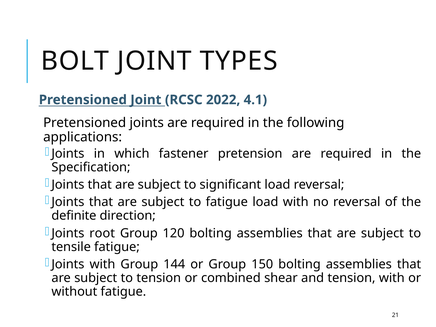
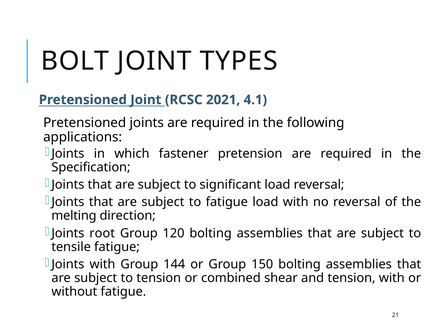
2022: 2022 -> 2021
definite: definite -> melting
